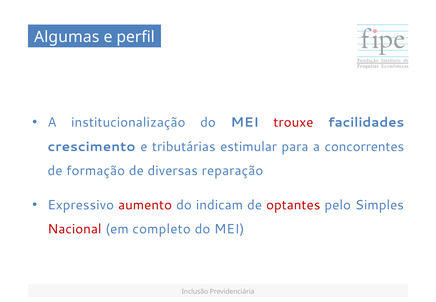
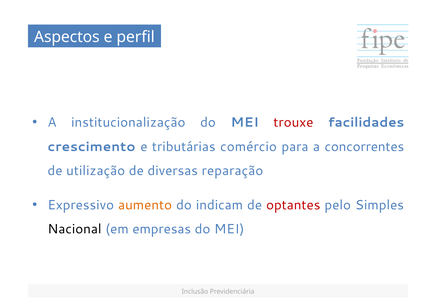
Algumas: Algumas -> Aspectos
estimular: estimular -> comércio
formação: formação -> utilização
aumento colour: red -> orange
Nacional colour: red -> black
completo: completo -> empresas
